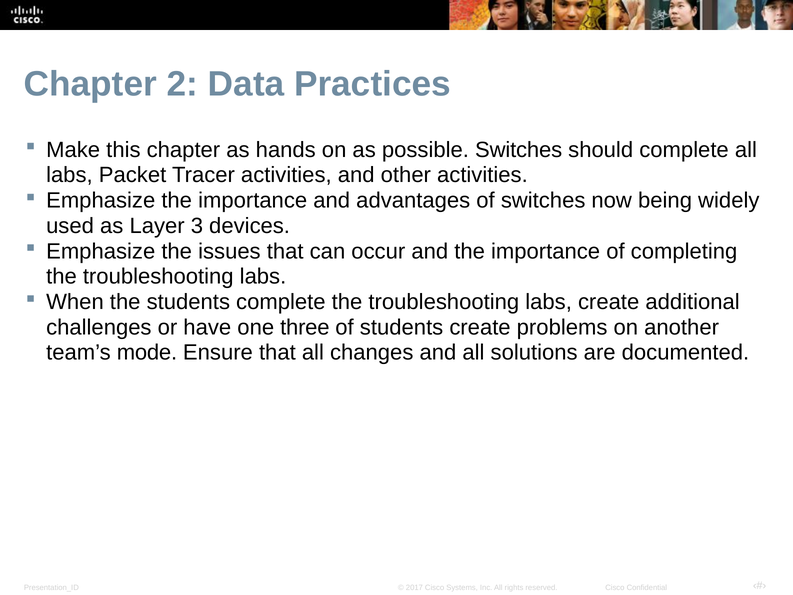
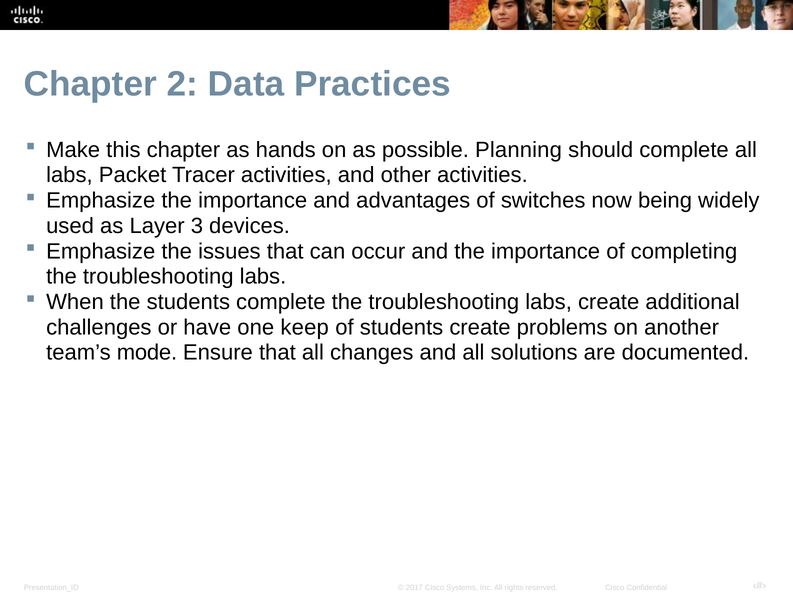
possible Switches: Switches -> Planning
three: three -> keep
